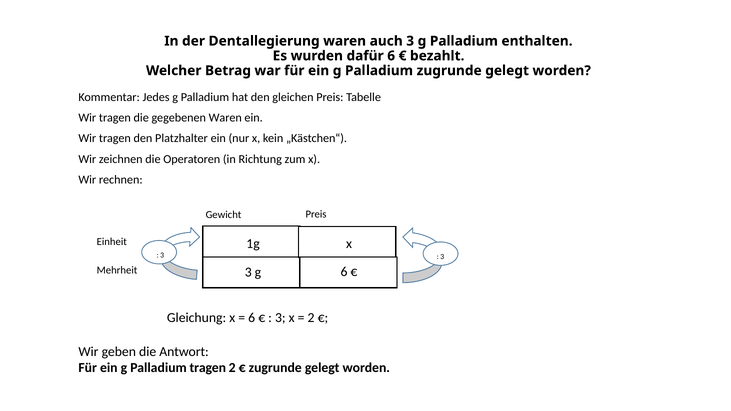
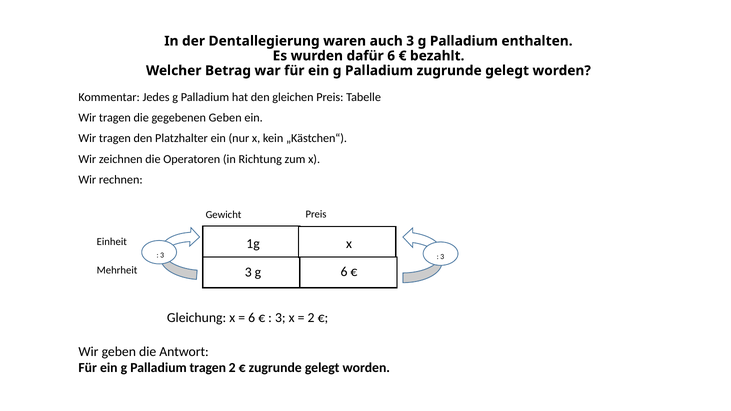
gegebenen Waren: Waren -> Geben
